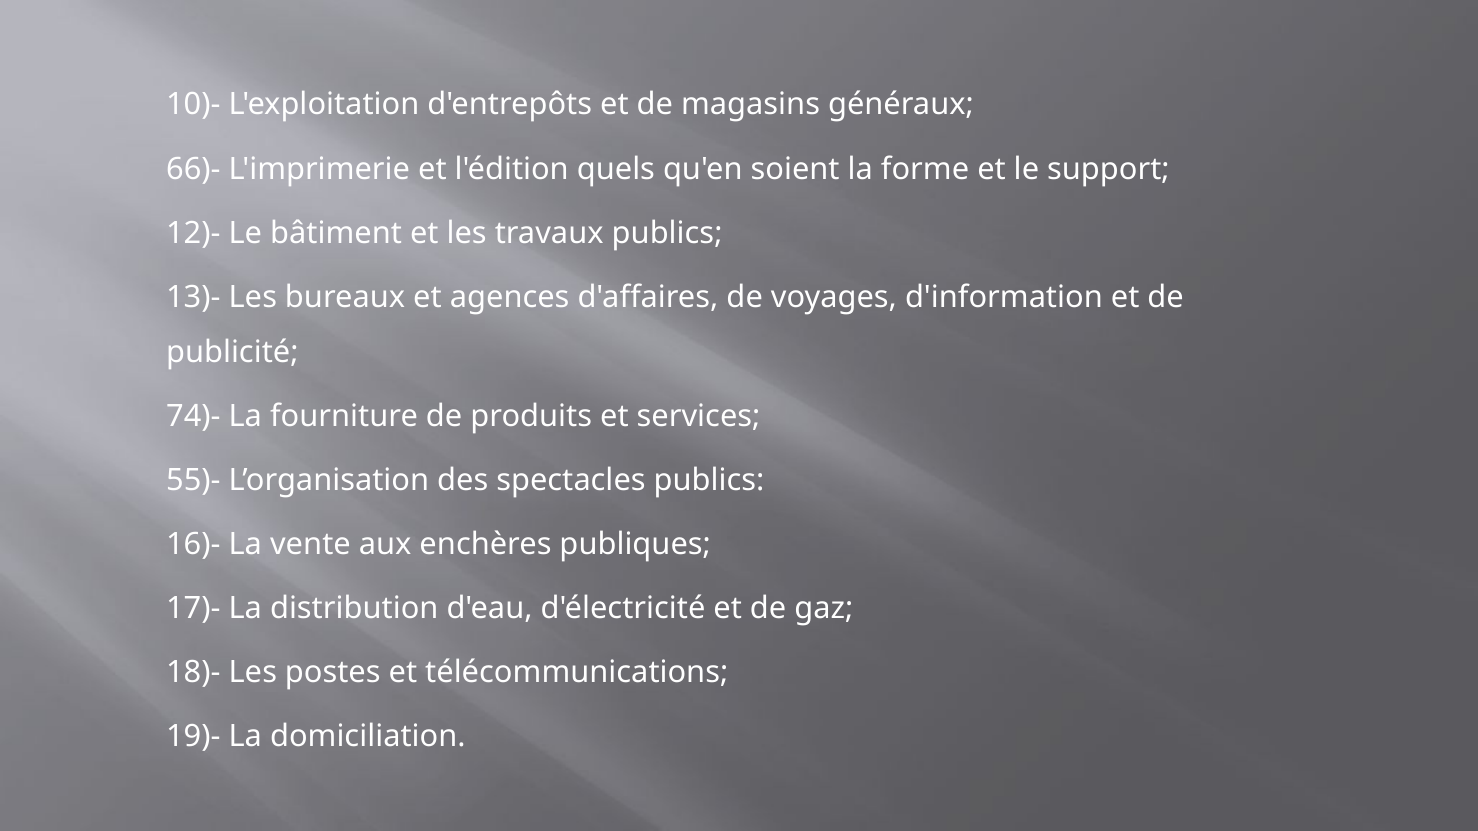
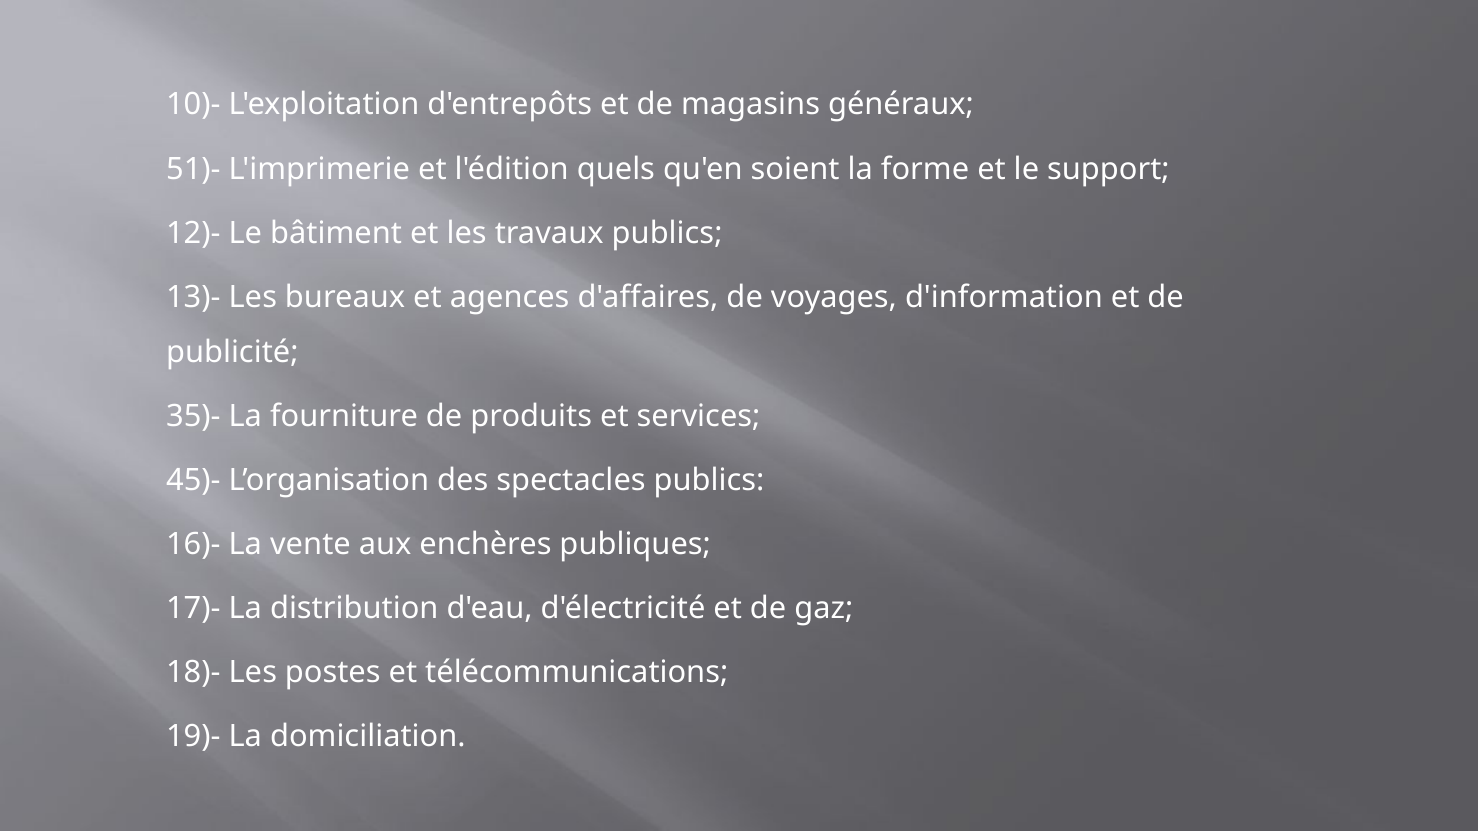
66)-: 66)- -> 51)-
74)-: 74)- -> 35)-
55)-: 55)- -> 45)-
